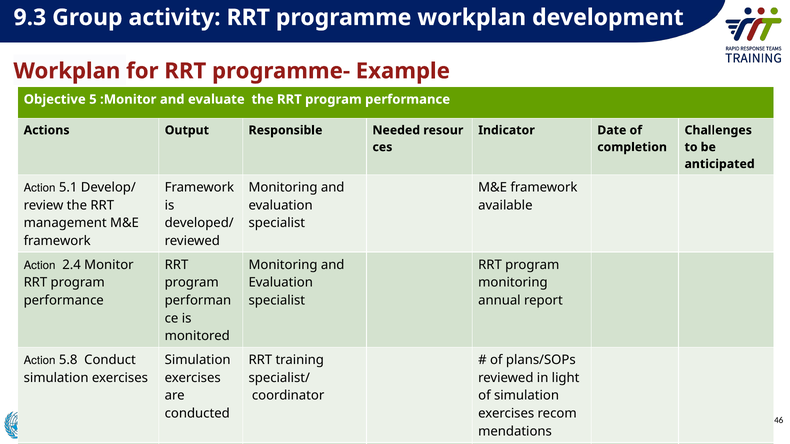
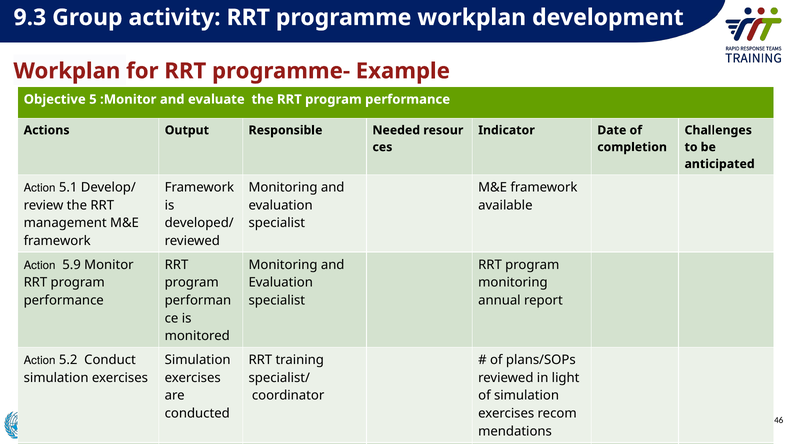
2.4: 2.4 -> 5.9
5.8: 5.8 -> 5.2
